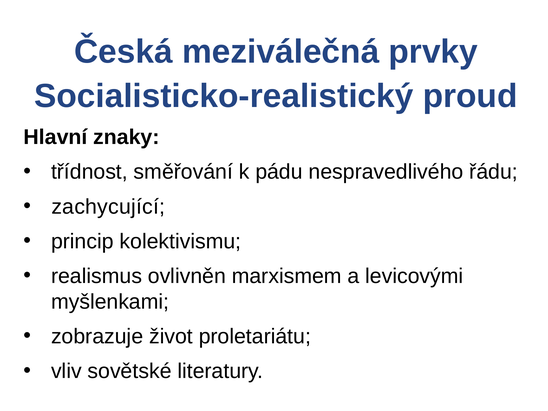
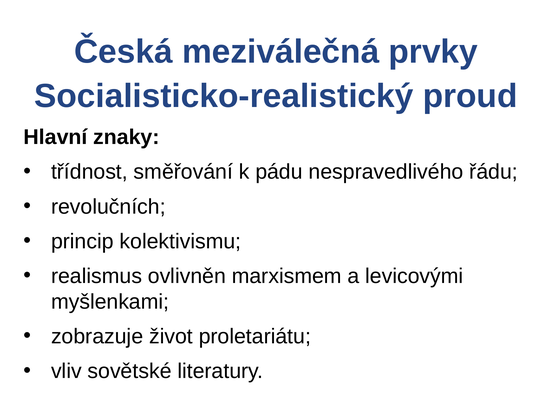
zachycující: zachycující -> revolučních
